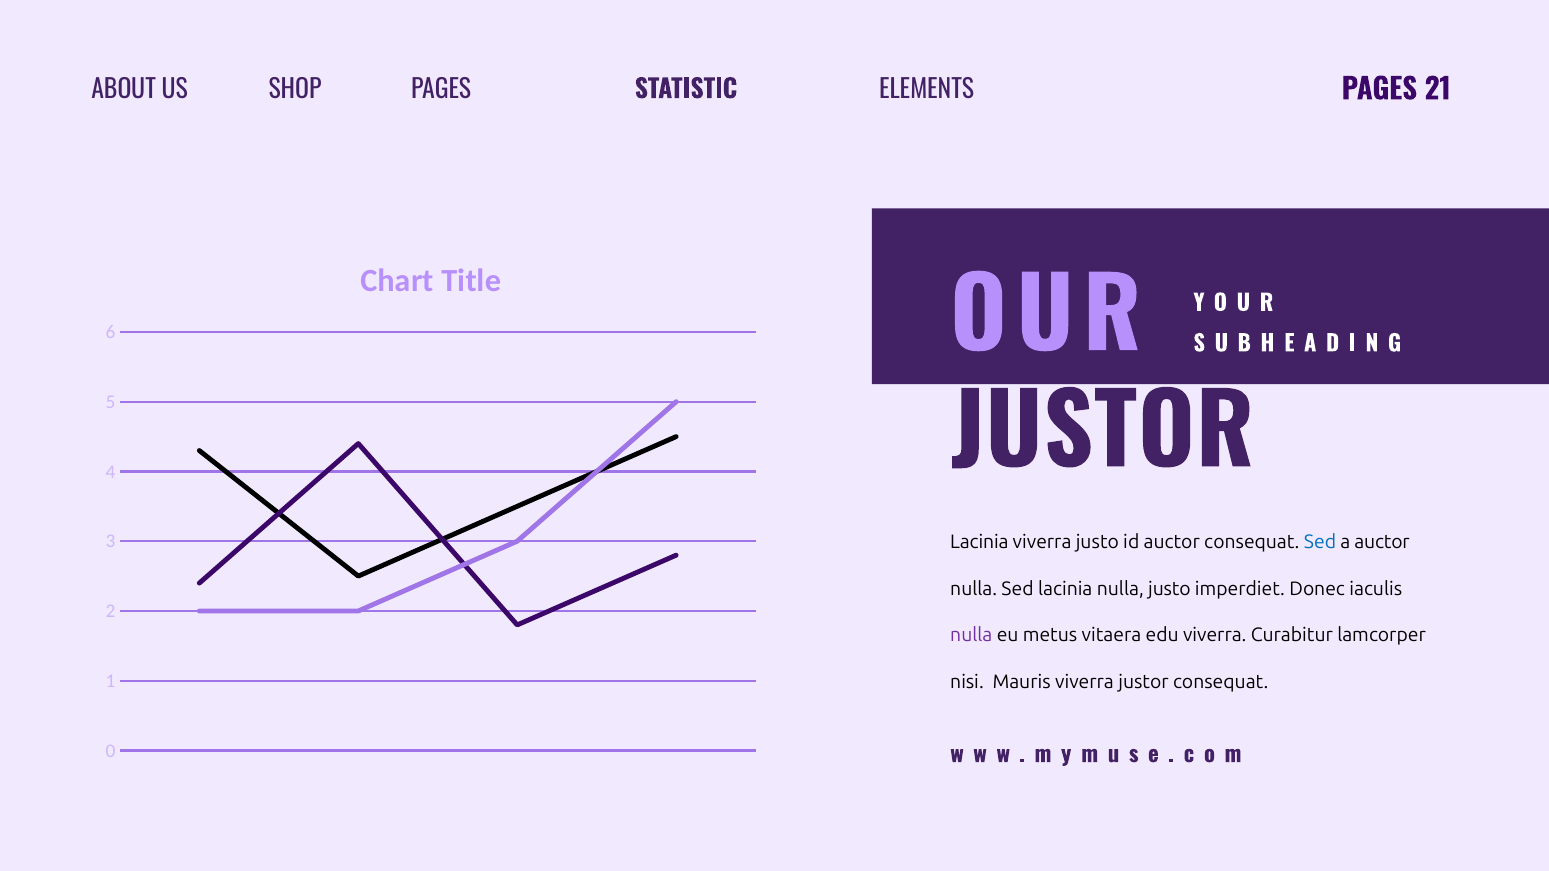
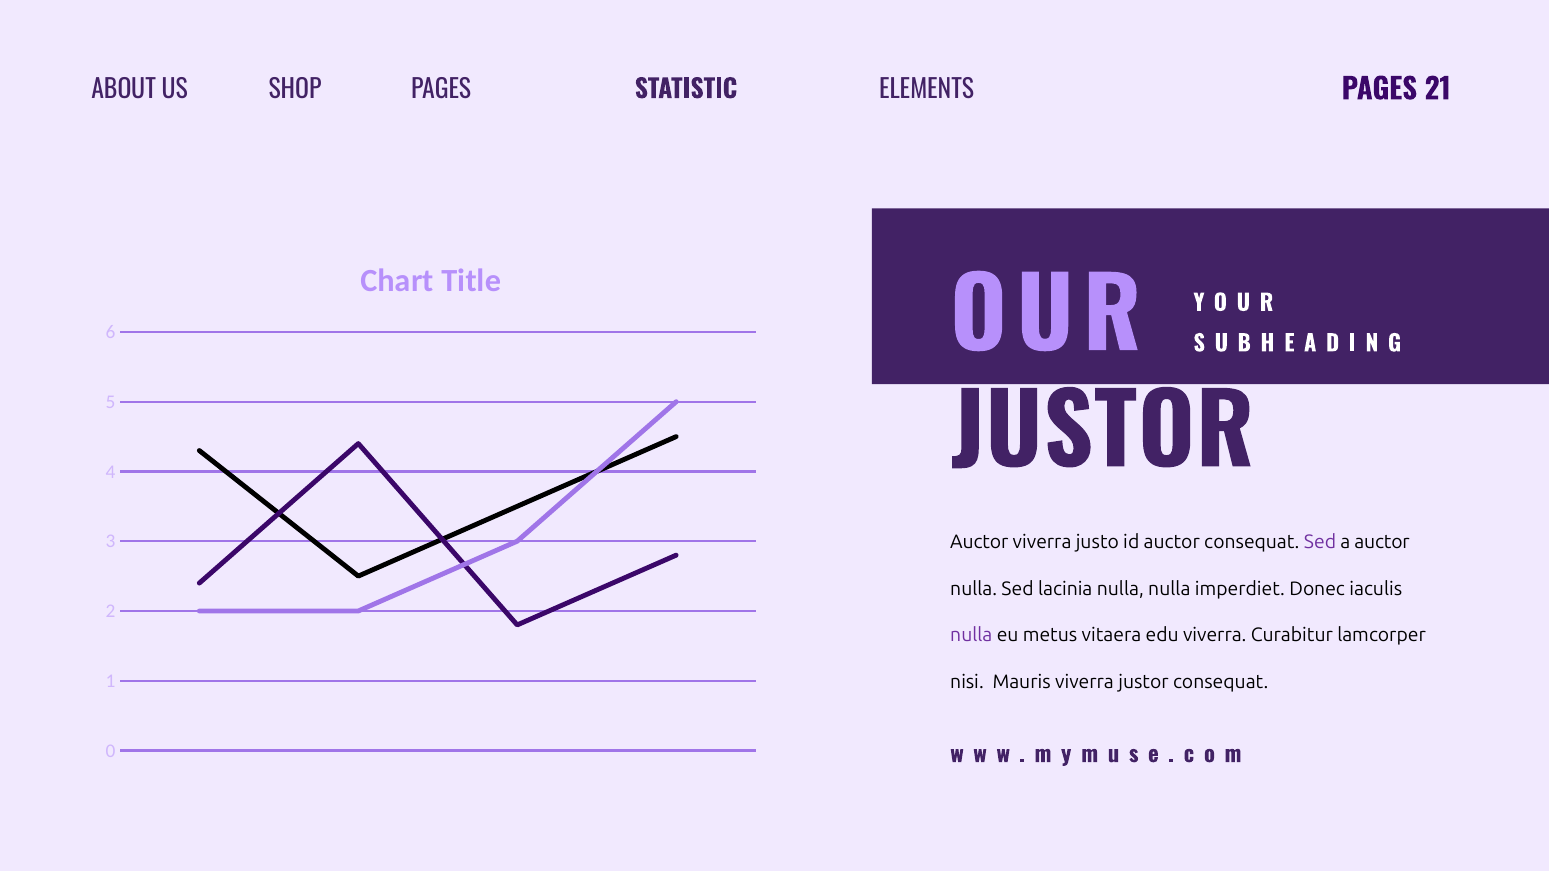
Lacinia at (979, 543): Lacinia -> Auctor
Sed at (1320, 543) colour: blue -> purple
nulla justo: justo -> nulla
